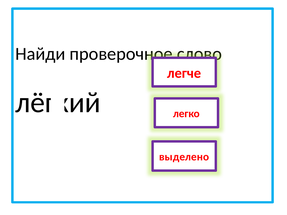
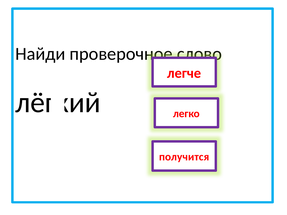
выделено: выделено -> получится
